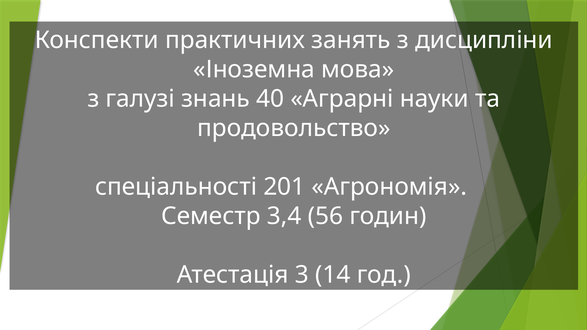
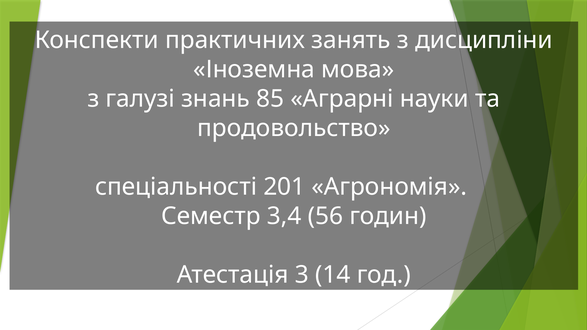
40: 40 -> 85
